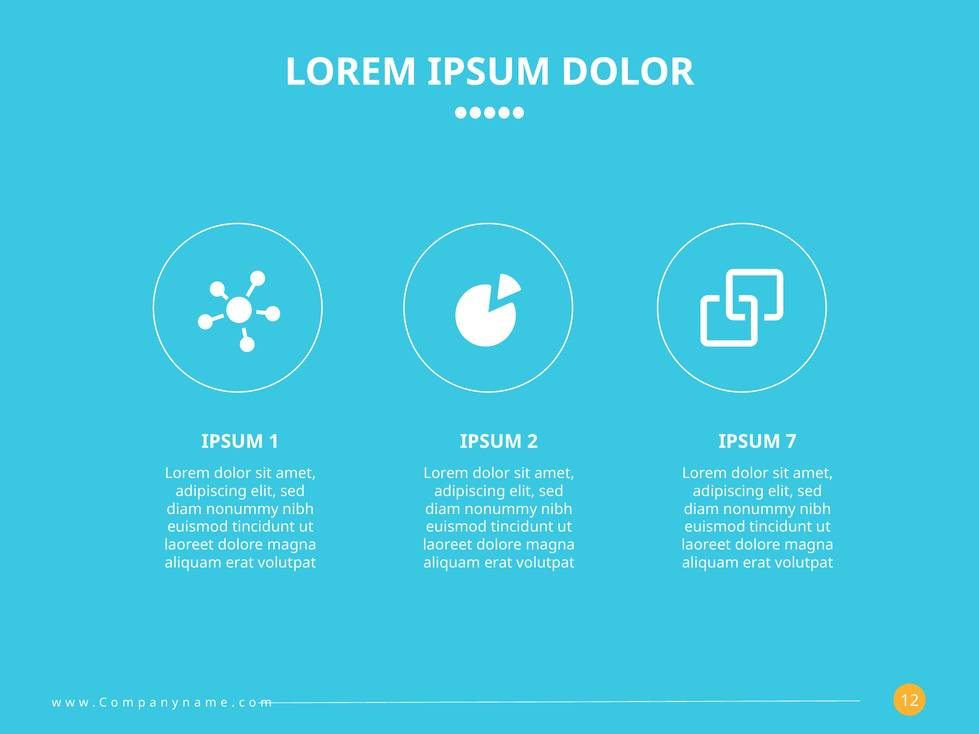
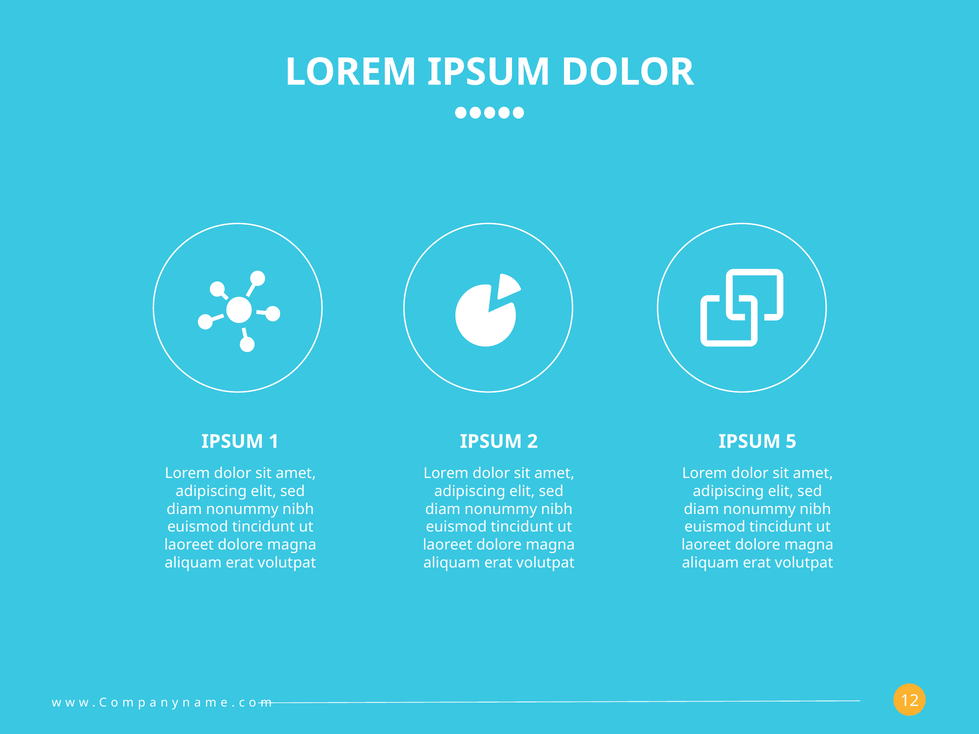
7: 7 -> 5
